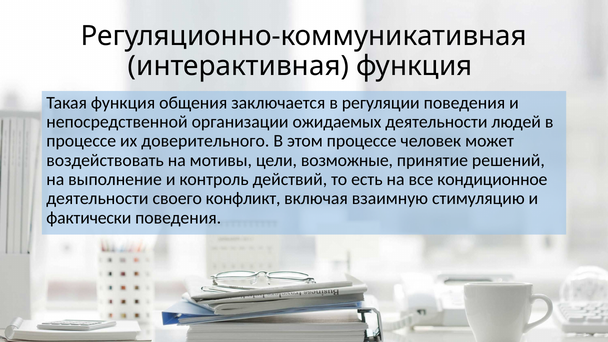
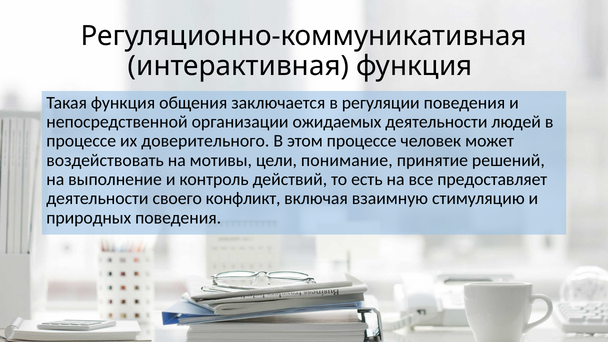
возможные: возможные -> понимание
кондиционное: кондиционное -> предоставляет
фактически: фактически -> природных
